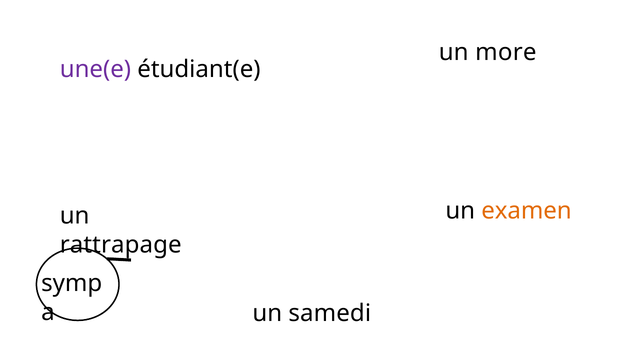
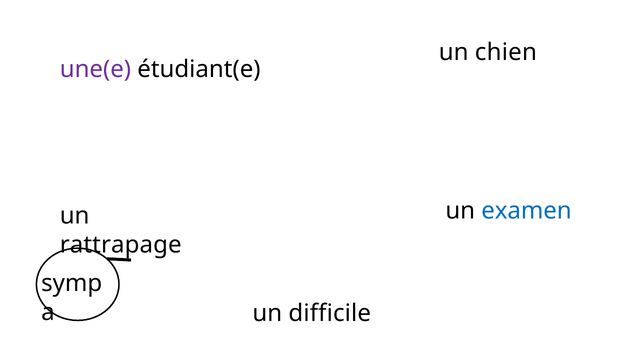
more: more -> chien
examen colour: orange -> blue
samedi: samedi -> difficile
